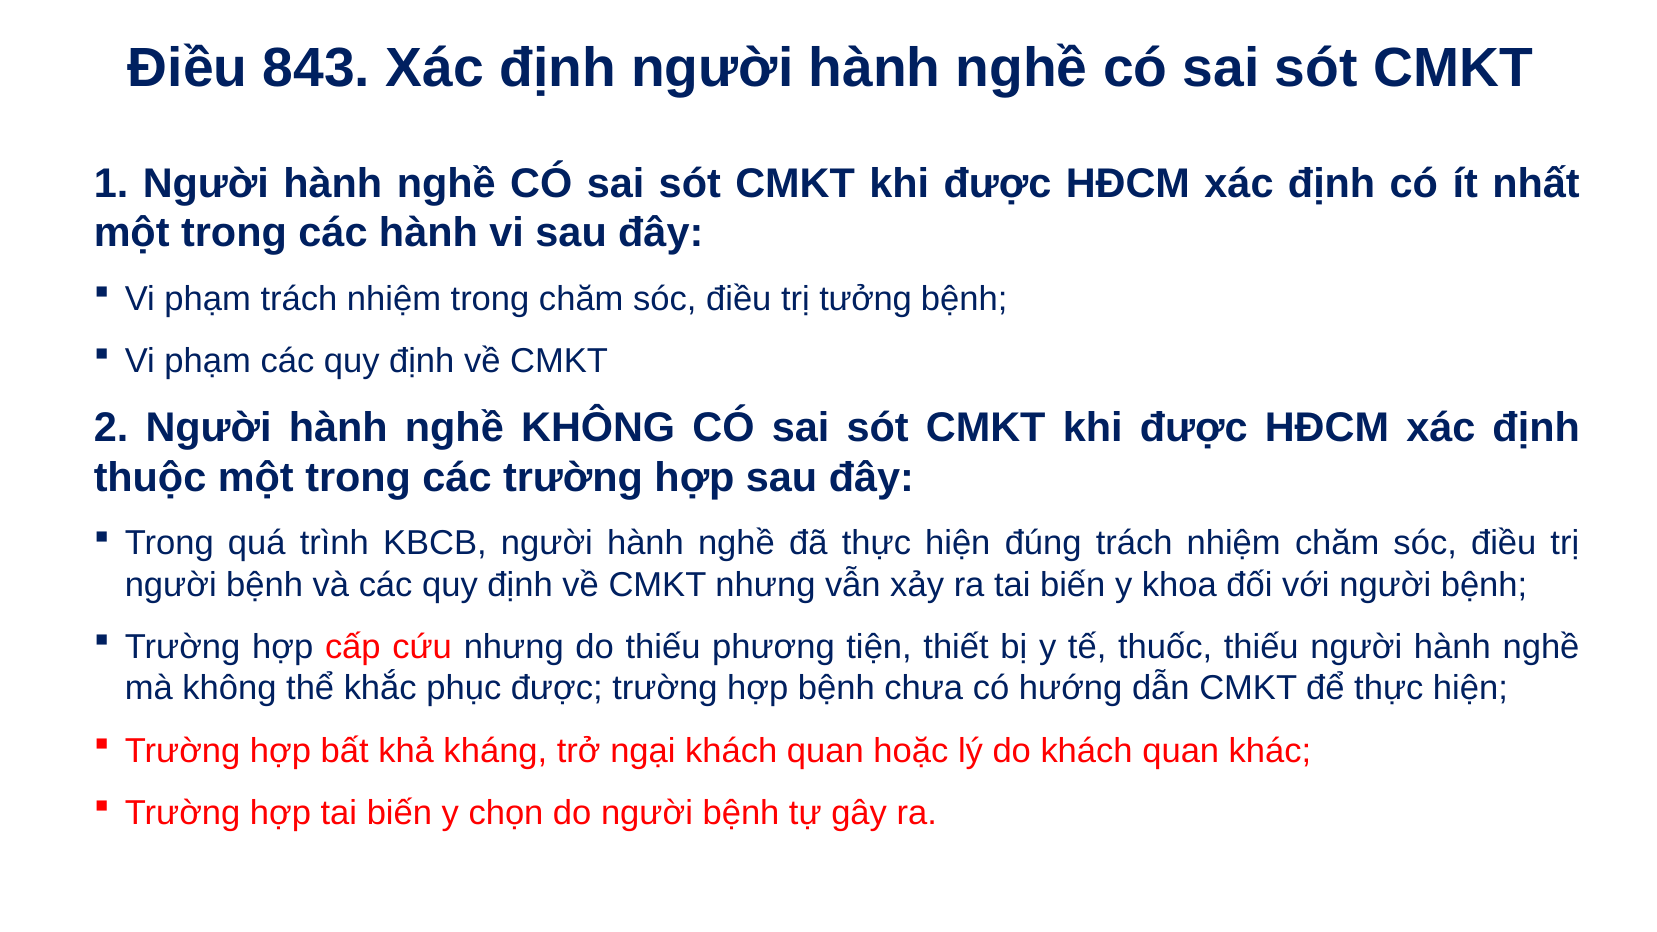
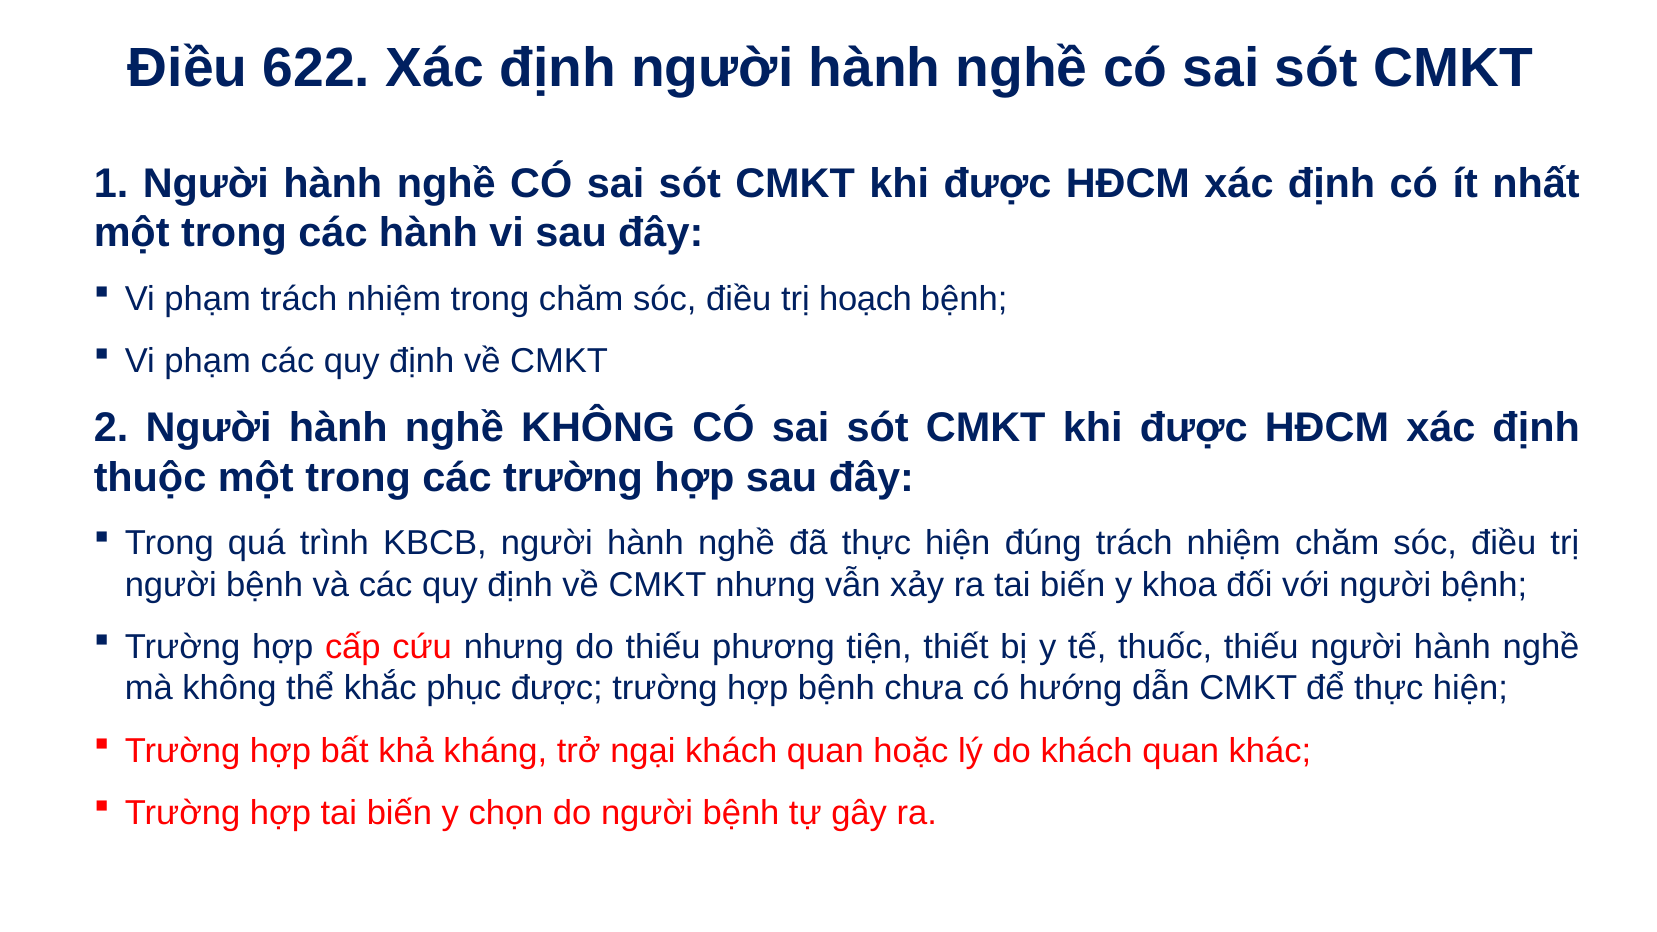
843: 843 -> 622
tưởng: tưởng -> hoạch
